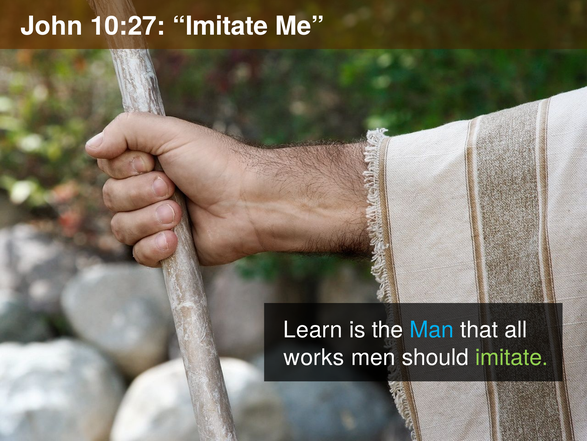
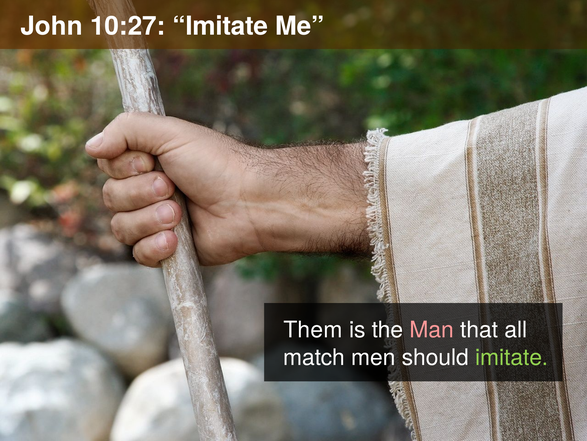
Learn: Learn -> Them
Man colour: light blue -> pink
works: works -> match
